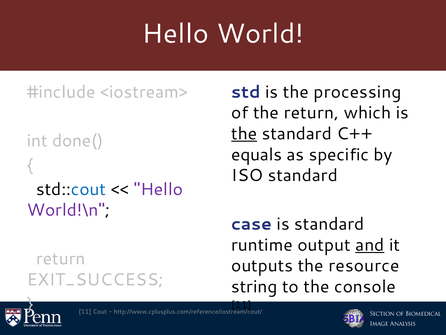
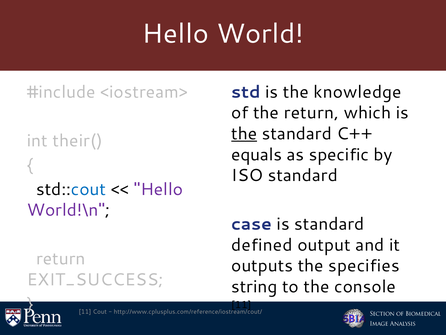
processing: processing -> knowledge
done(: done( -> their(
runtime: runtime -> defined
and underline: present -> none
resource: resource -> specifies
